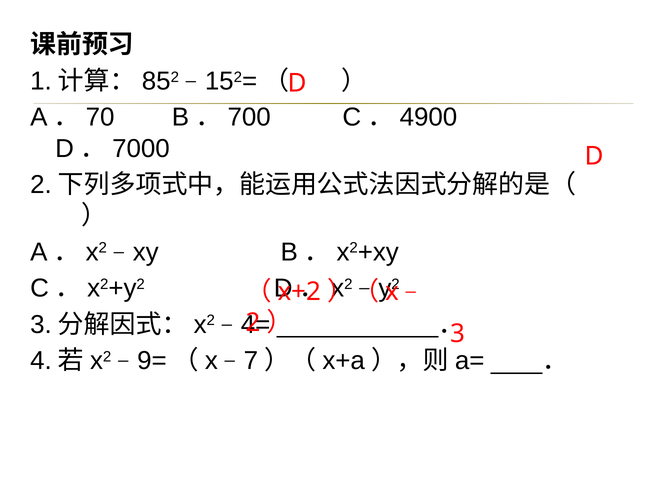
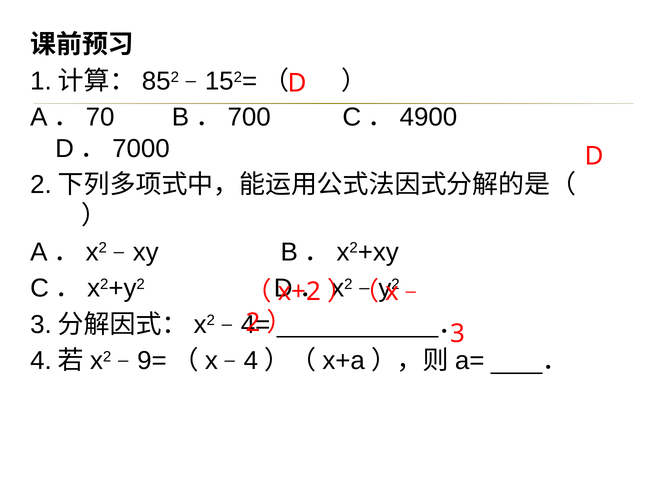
7 at (251, 361): 7 -> 4
